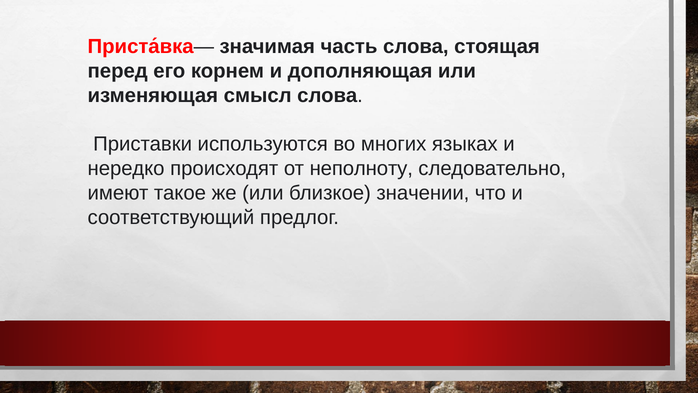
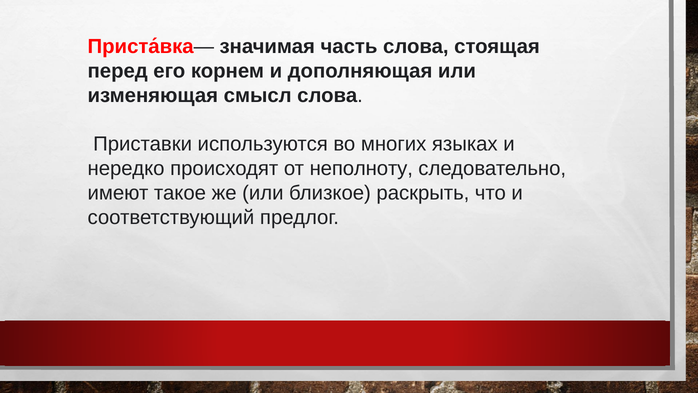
значении: значении -> раскрыть
